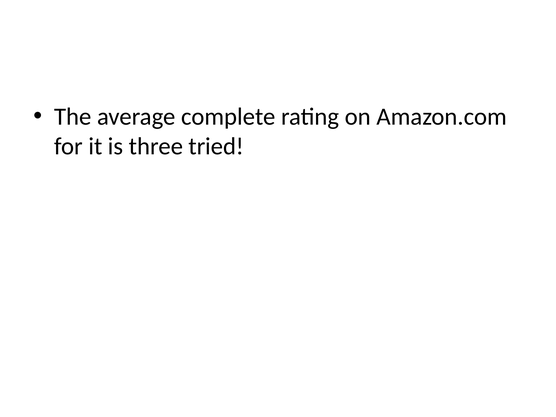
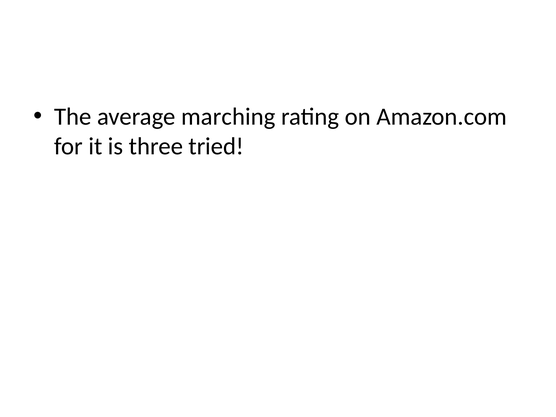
complete: complete -> marching
